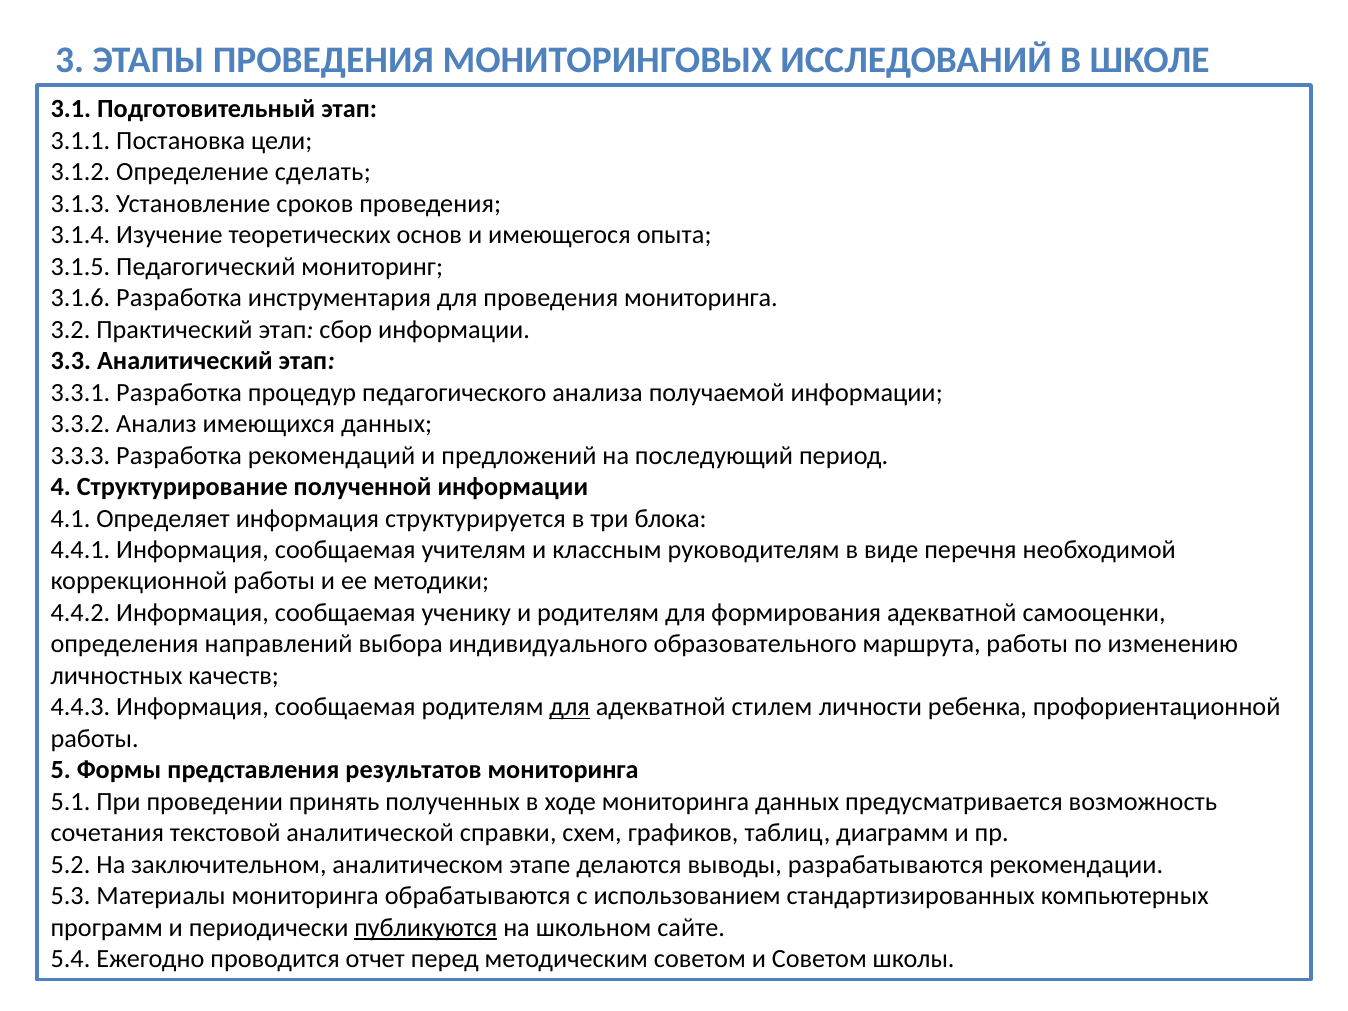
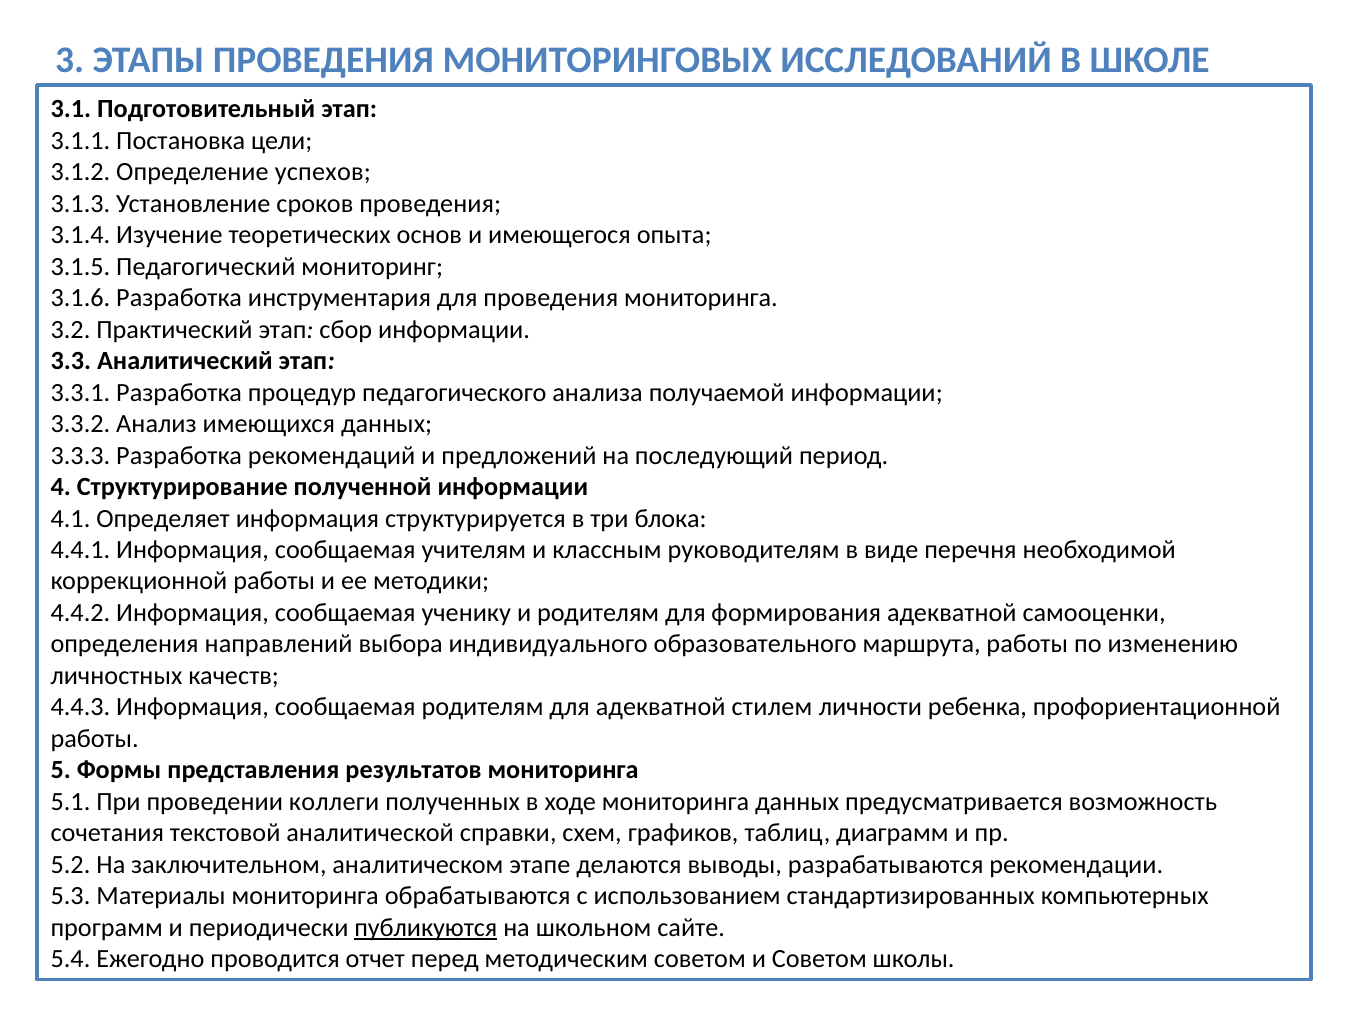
сделать: сделать -> успехов
для at (570, 707) underline: present -> none
принять: принять -> коллеги
